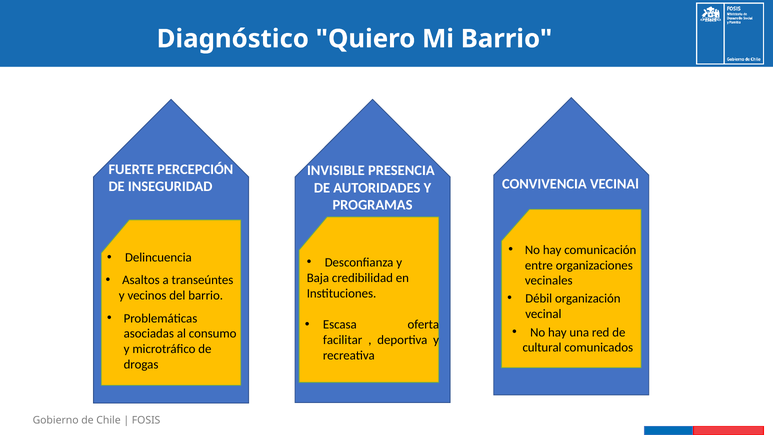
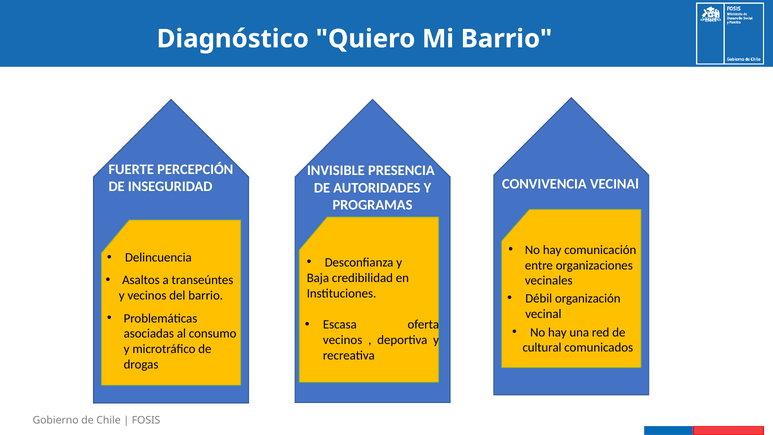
facilitar at (343, 340): facilitar -> vecinos
